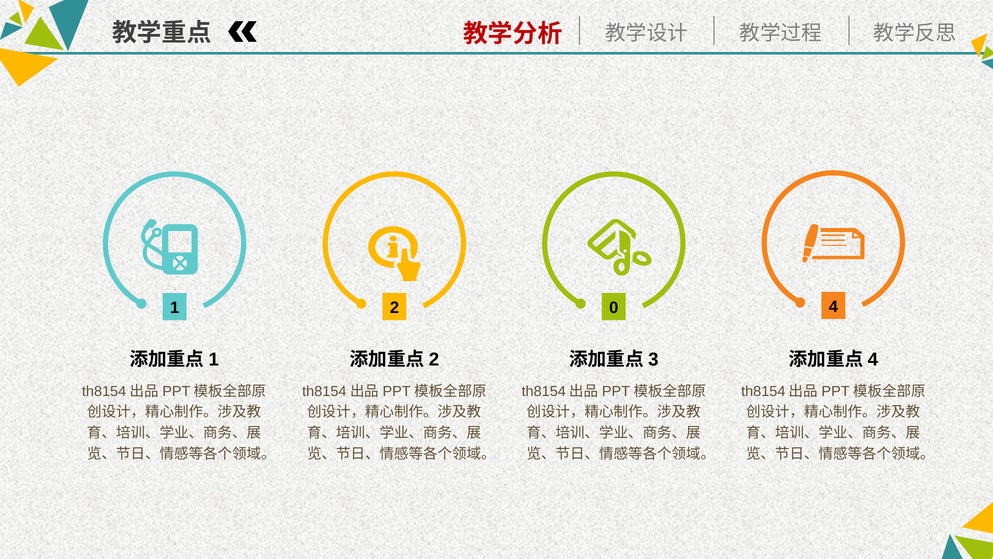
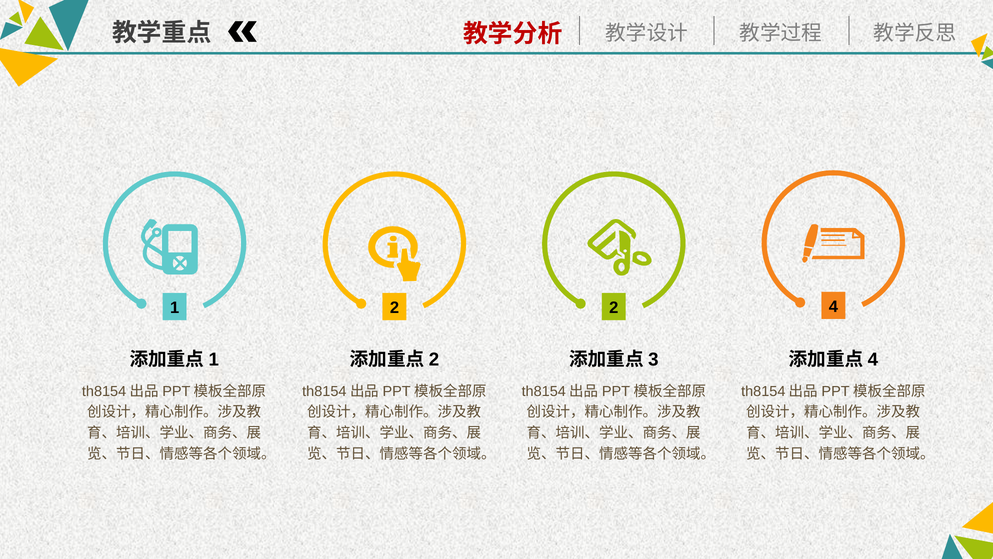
2 0: 0 -> 2
